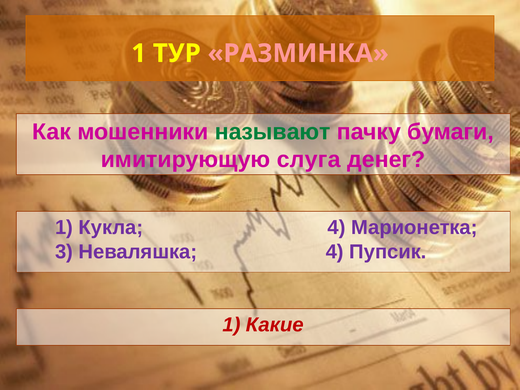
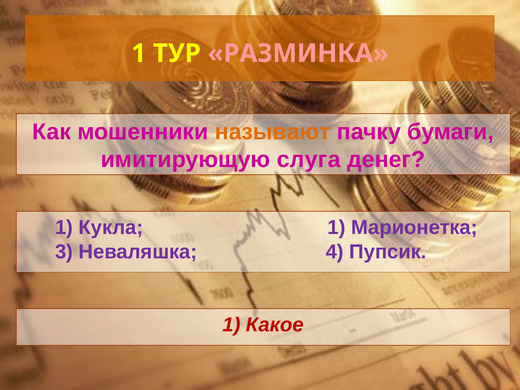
называют colour: green -> orange
Кукла 4: 4 -> 1
Какие: Какие -> Какое
